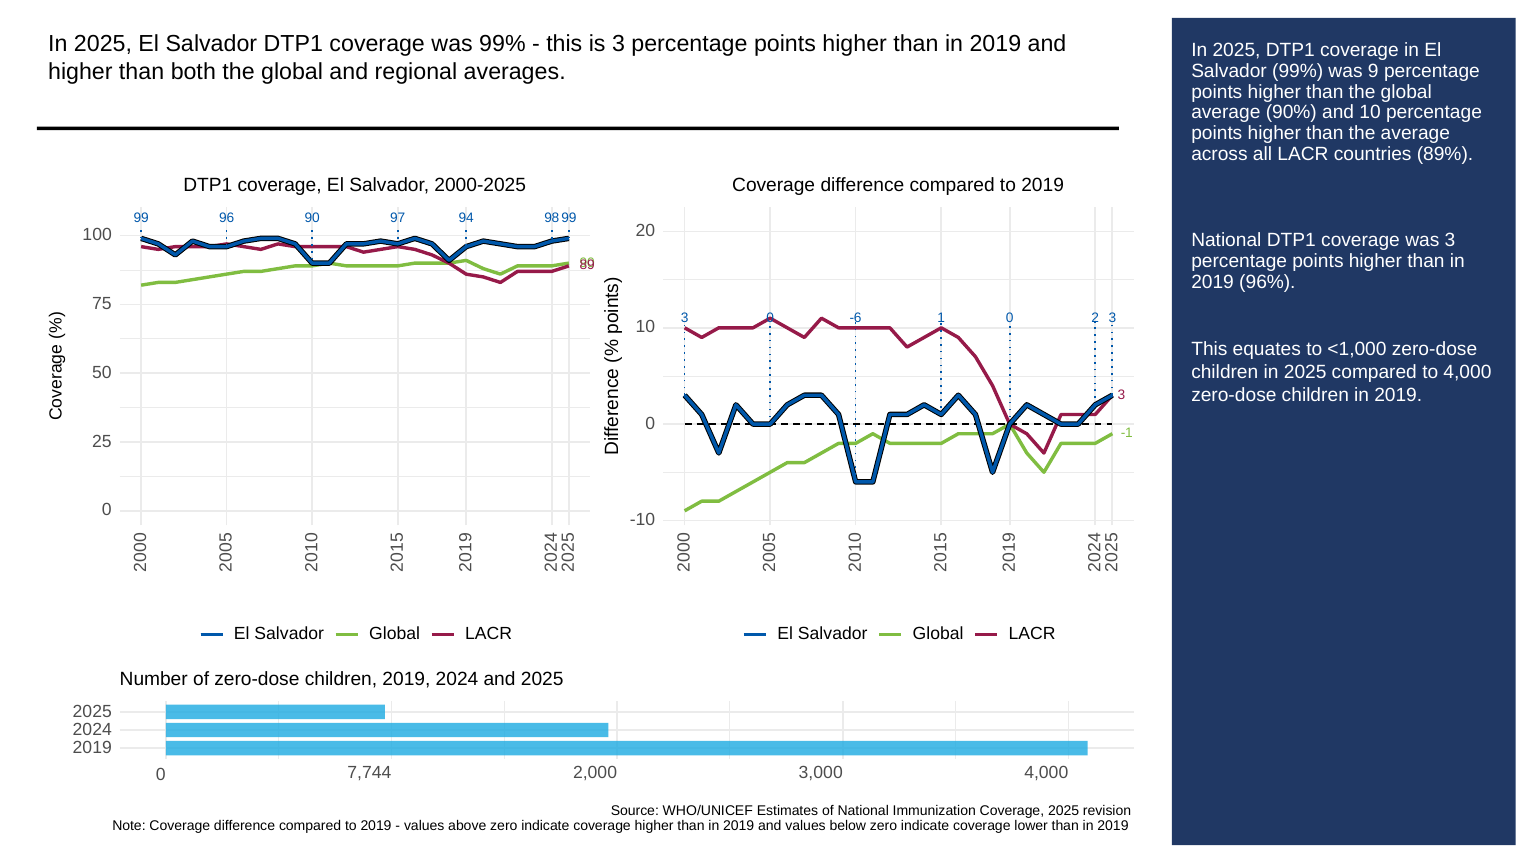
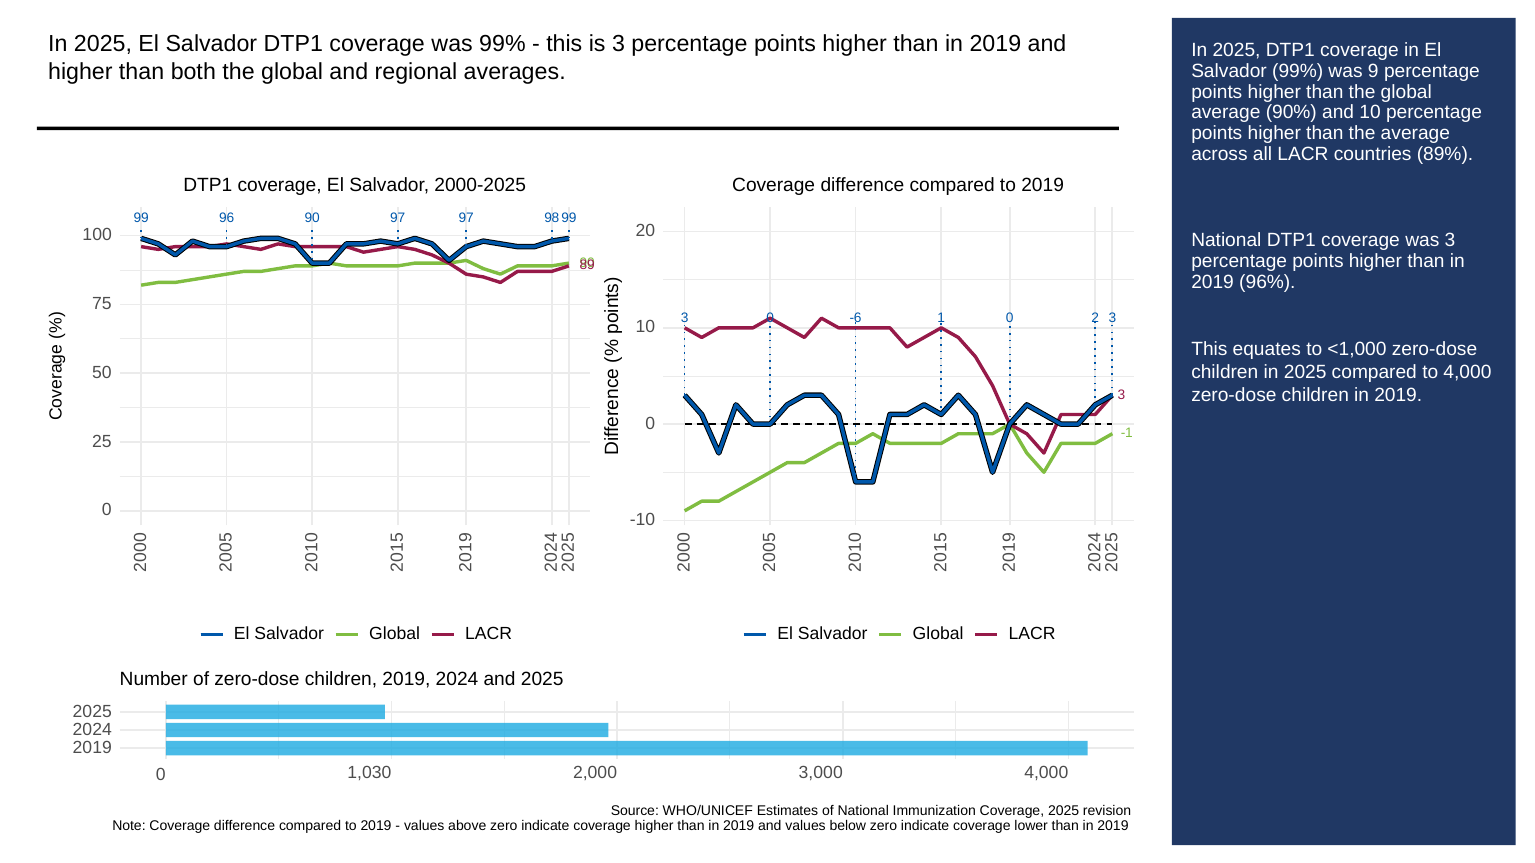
97 94: 94 -> 97
7,744: 7,744 -> 1,030
